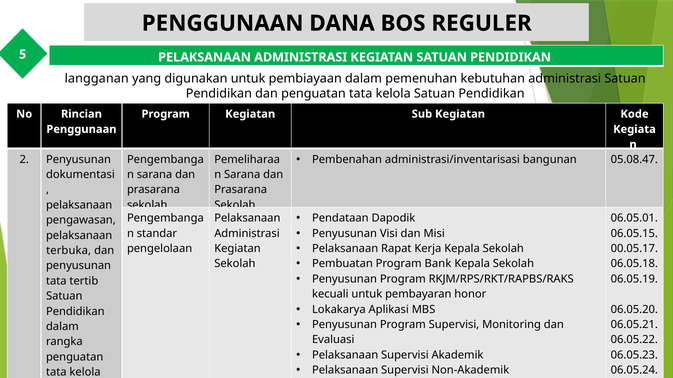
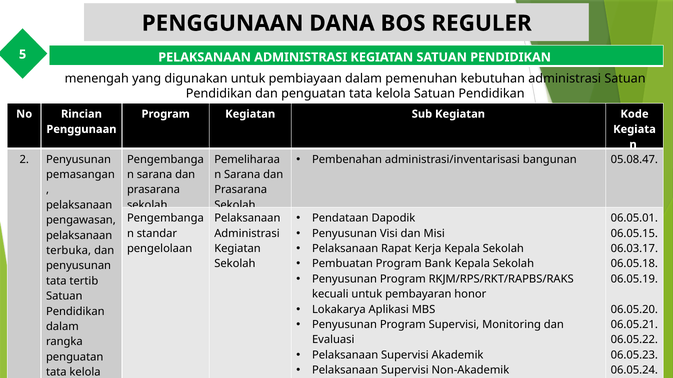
langganan: langganan -> menengah
dokumentasi: dokumentasi -> pemasangan
00.05.17: 00.05.17 -> 06.03.17
